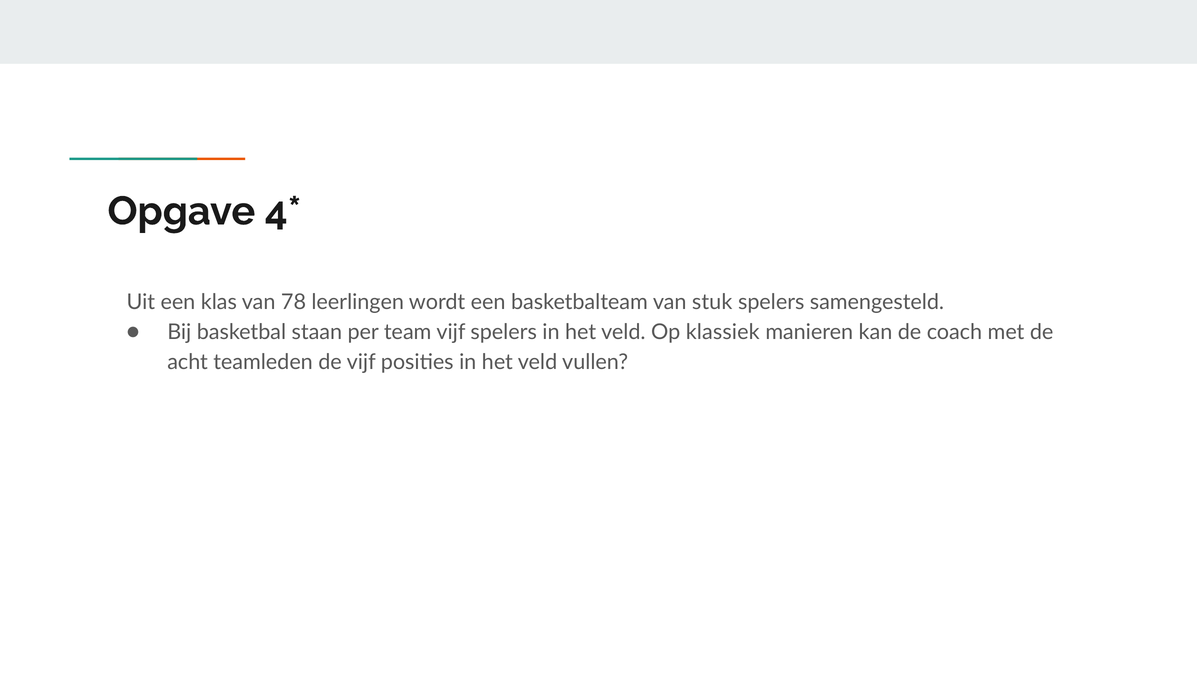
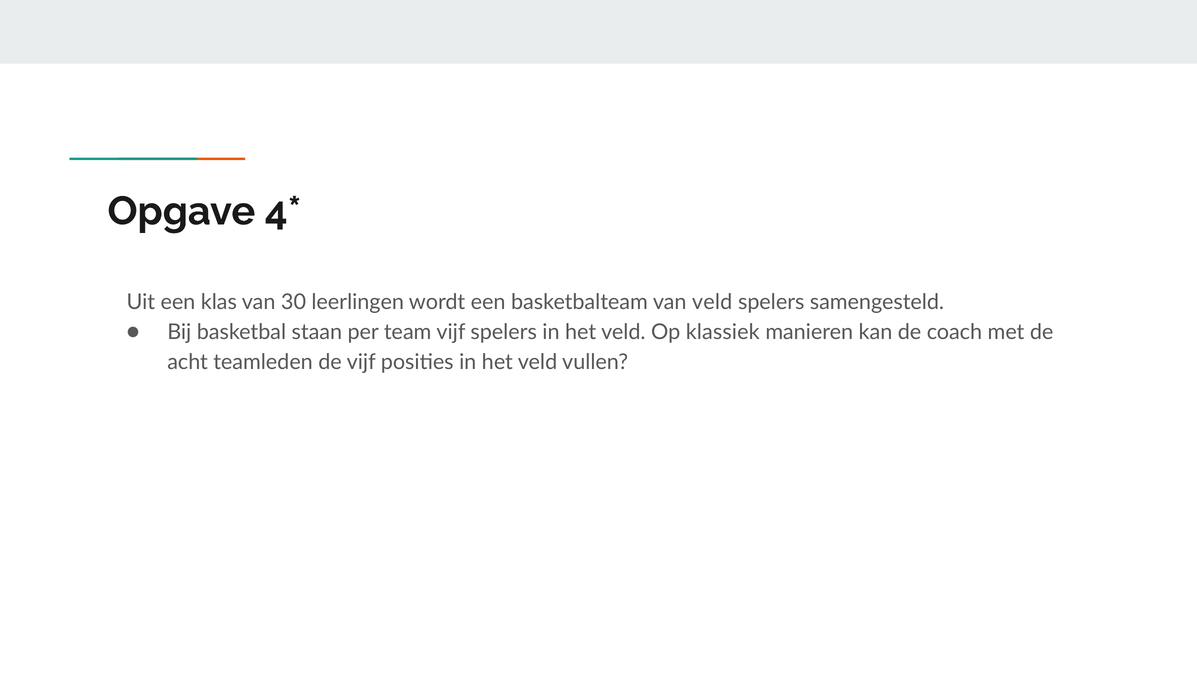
78: 78 -> 30
van stuk: stuk -> veld
